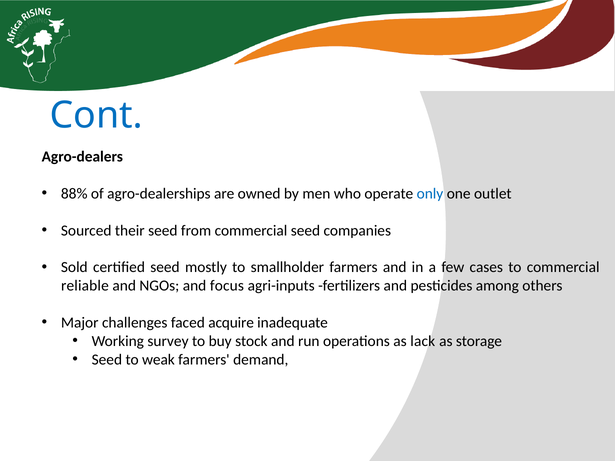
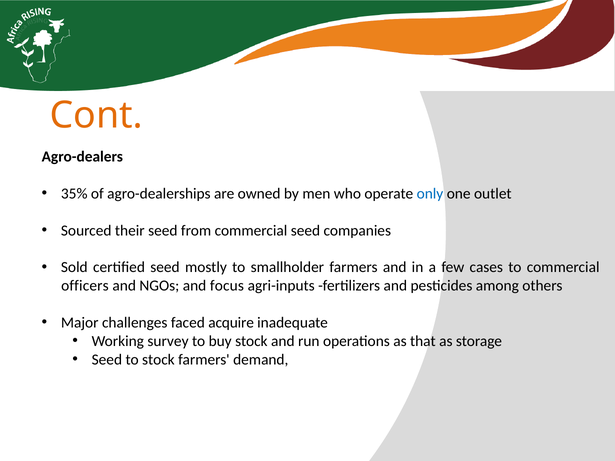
Cont colour: blue -> orange
88%: 88% -> 35%
reliable: reliable -> officers
lack: lack -> that
to weak: weak -> stock
